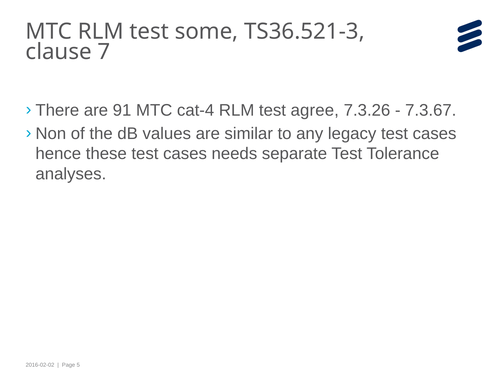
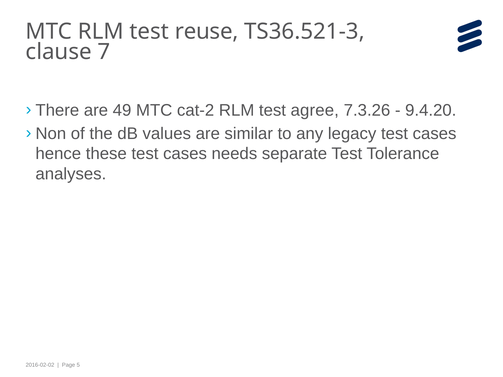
some: some -> reuse
91: 91 -> 49
cat-4: cat-4 -> cat-2
7.3.67: 7.3.67 -> 9.4.20
